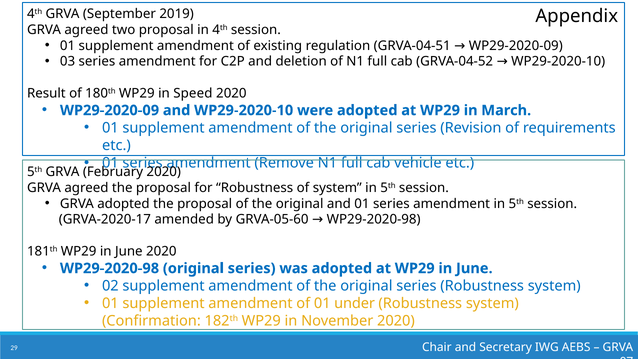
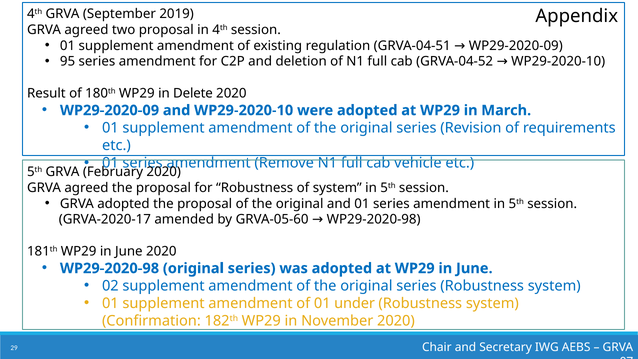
03: 03 -> 95
Speed: Speed -> Delete
